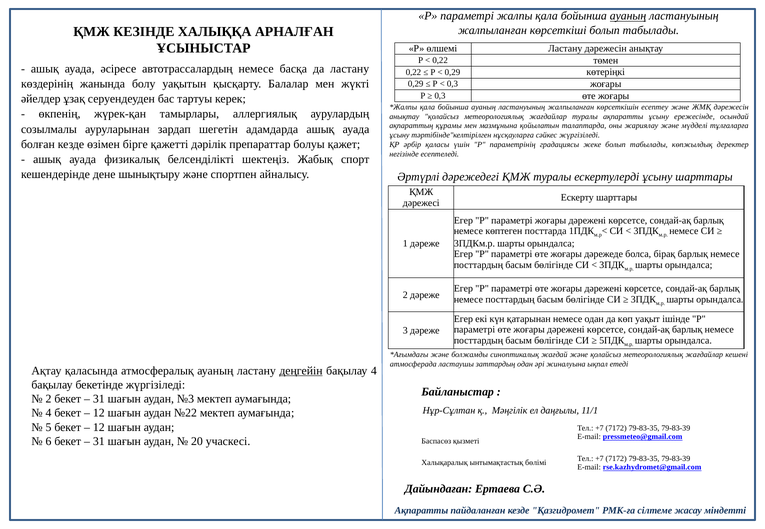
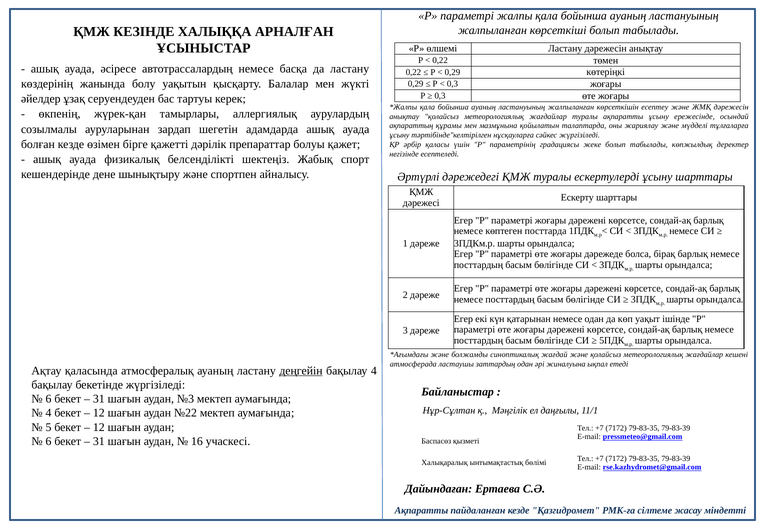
ауаның at (628, 16) underline: present -> none
2 at (49, 399): 2 -> 6
20: 20 -> 16
